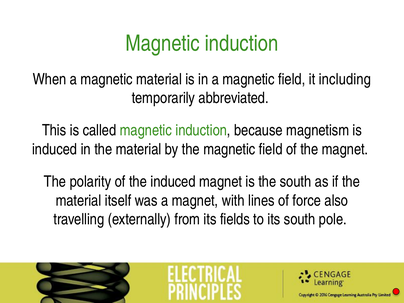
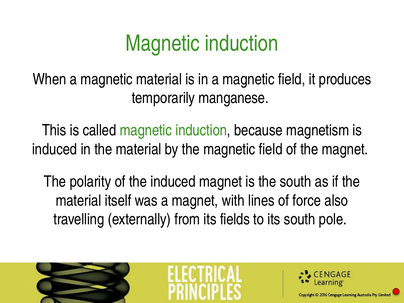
including: including -> produces
abbreviated: abbreviated -> manganese
